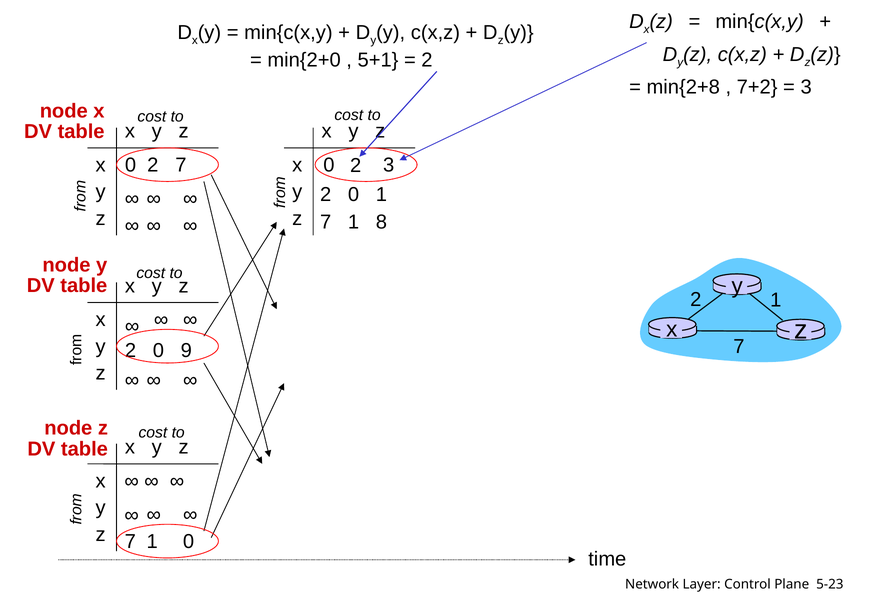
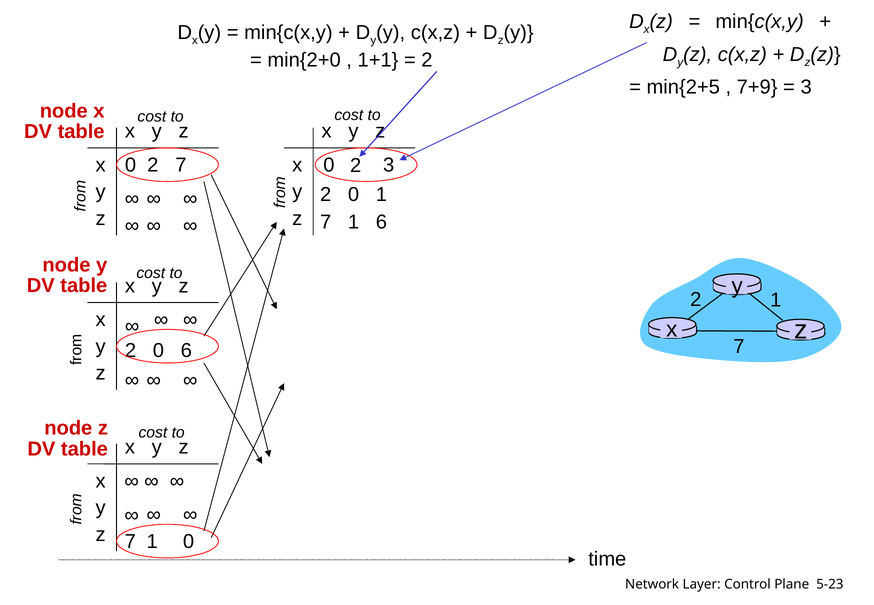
5+1: 5+1 -> 1+1
min{2+8: min{2+8 -> min{2+5
7+2: 7+2 -> 7+9
1 8: 8 -> 6
0 9: 9 -> 6
